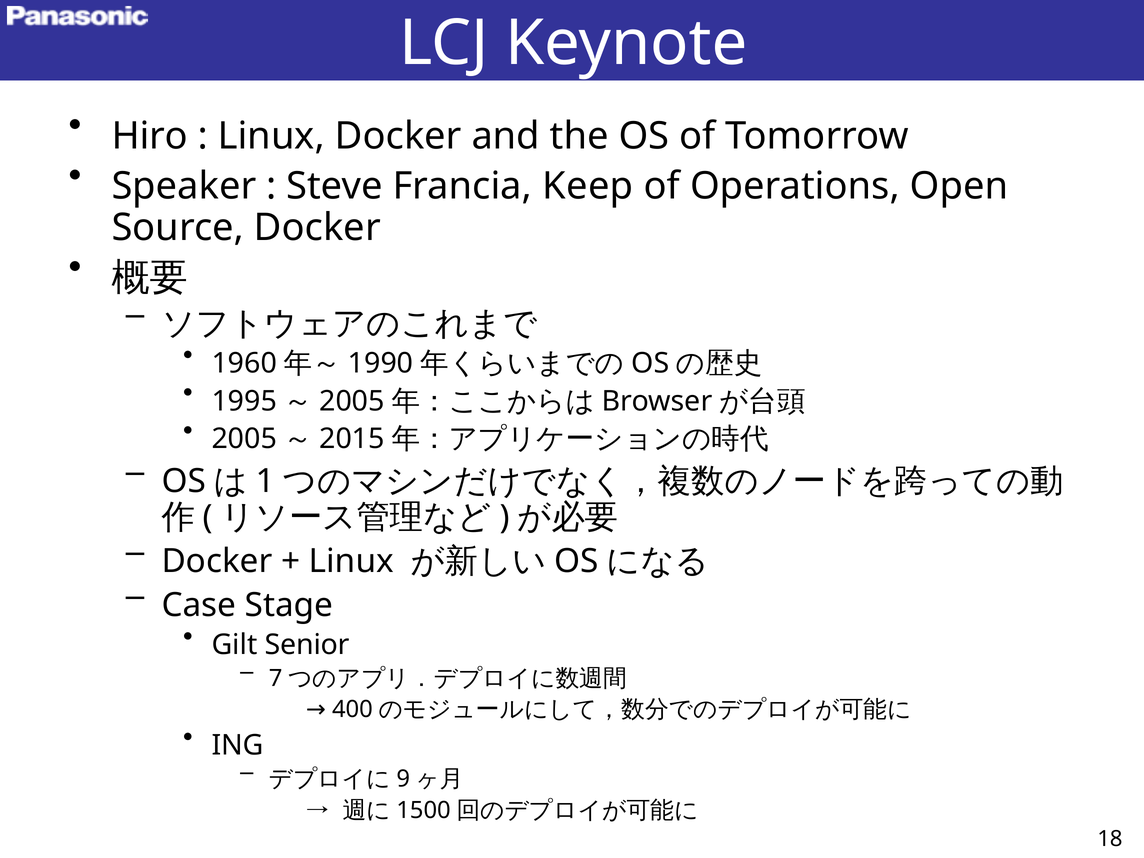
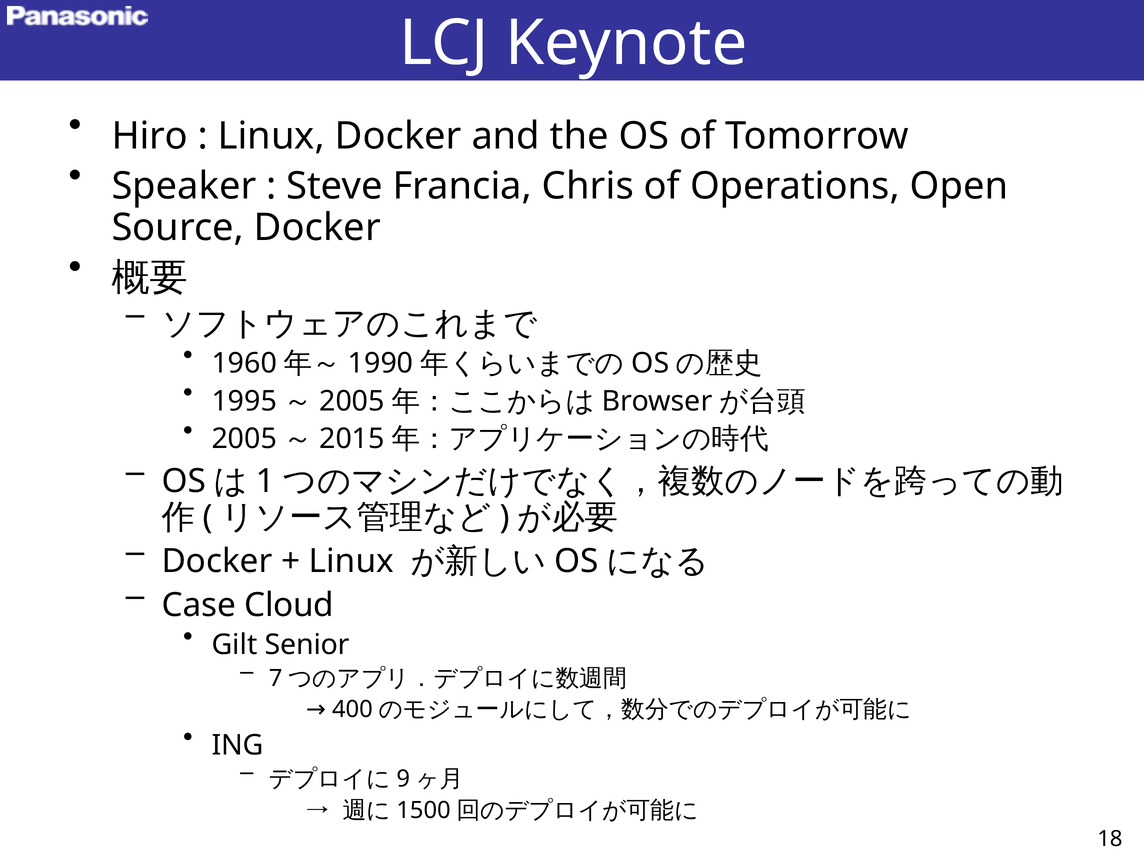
Keep: Keep -> Chris
Stage: Stage -> Cloud
